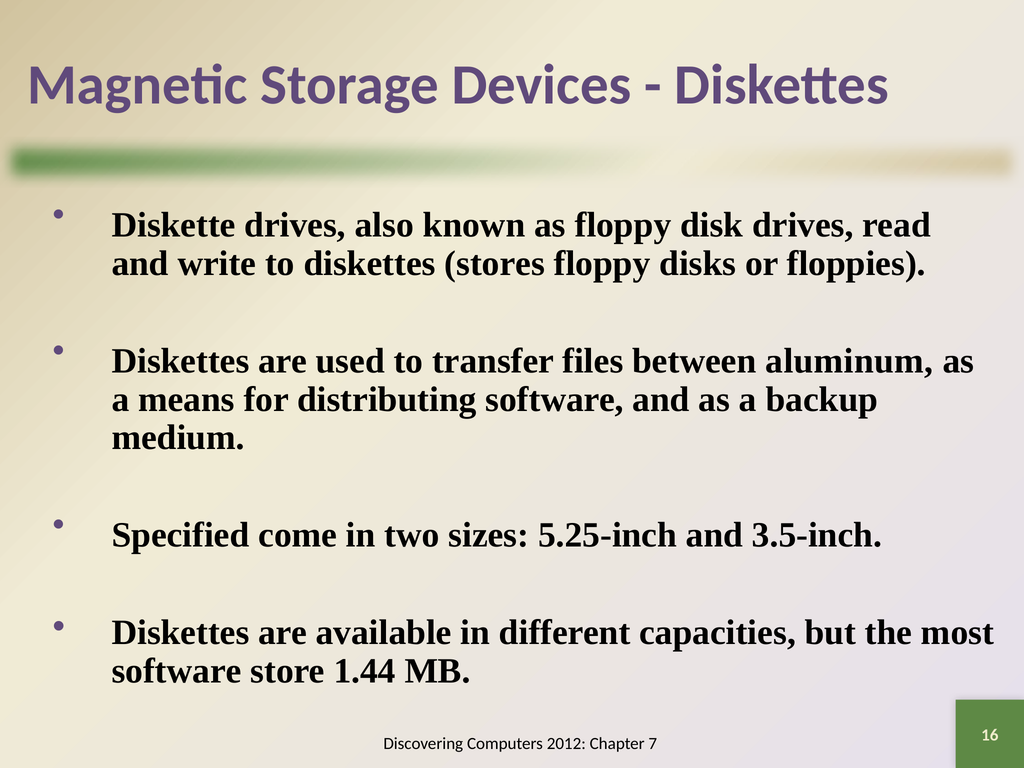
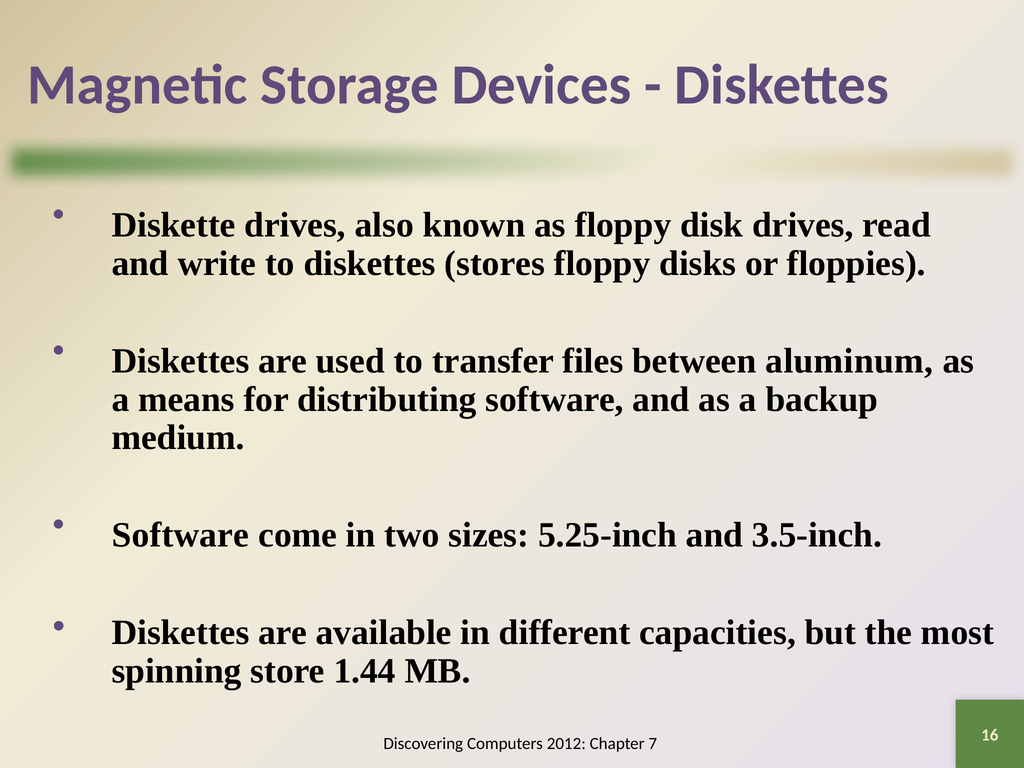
Specified at (180, 535): Specified -> Software
software at (177, 671): software -> spinning
